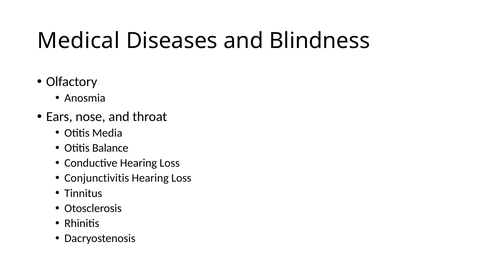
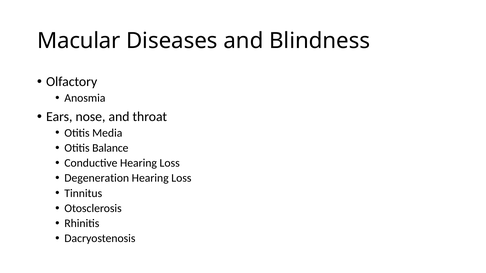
Medical: Medical -> Macular
Conjunctivitis: Conjunctivitis -> Degeneration
